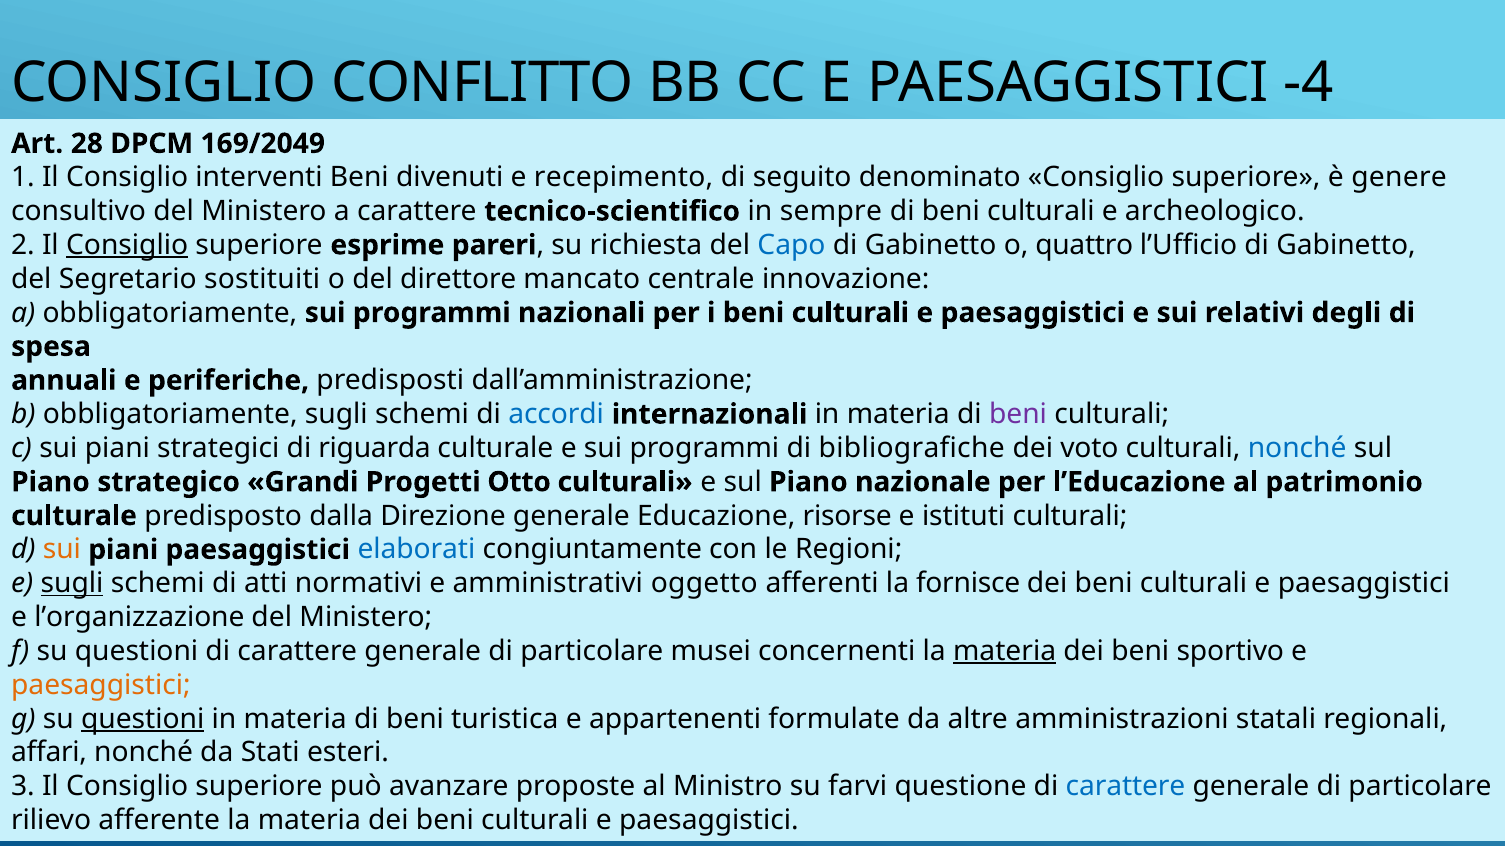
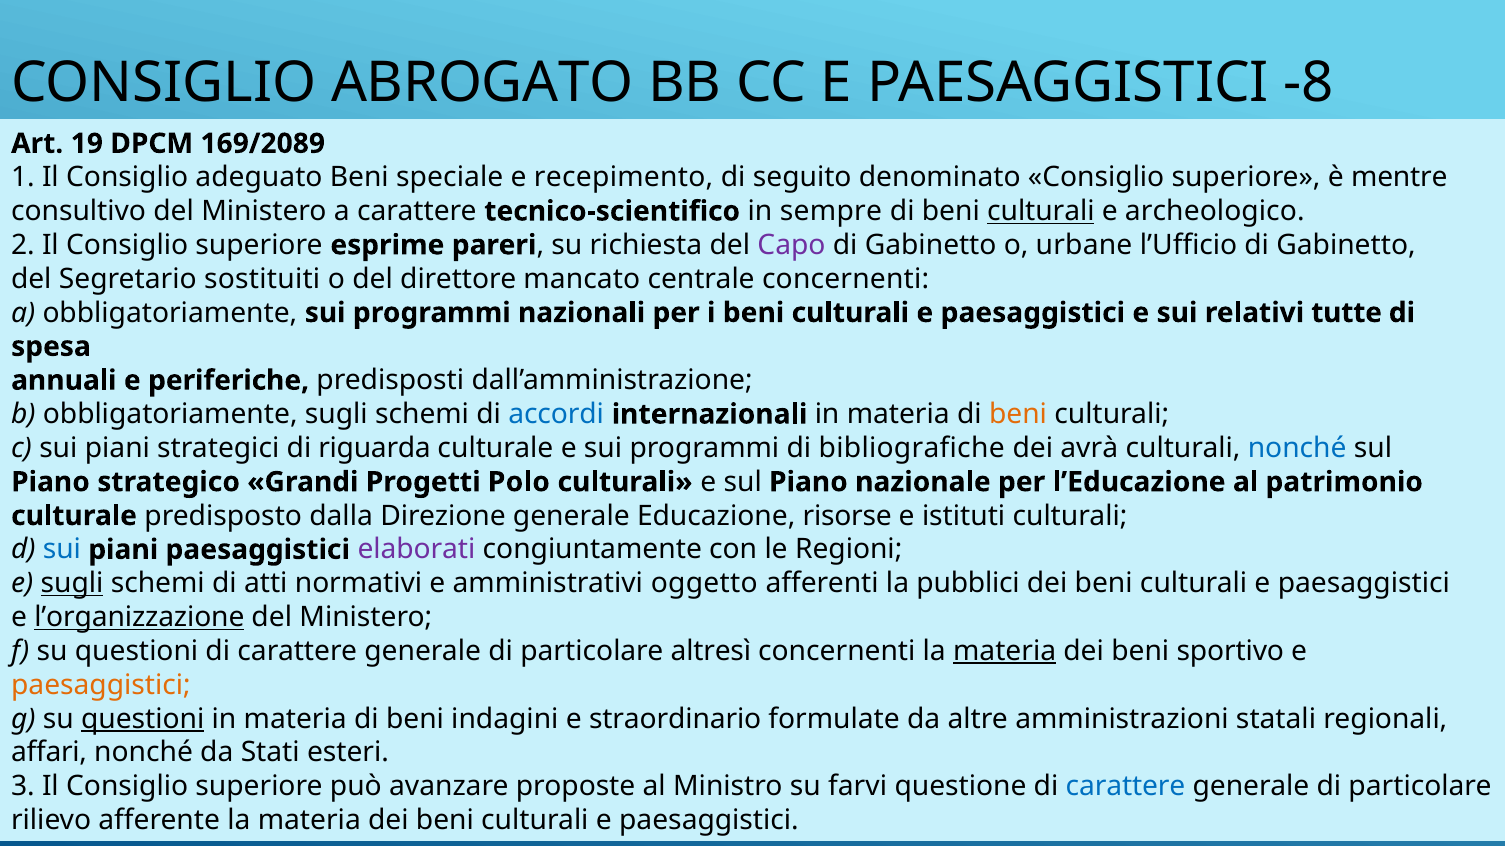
CONFLITTO: CONFLITTO -> ABROGATO
-4: -4 -> -8
28: 28 -> 19
169/2049: 169/2049 -> 169/2089
interventi: interventi -> adeguato
divenuti: divenuti -> speciale
genere: genere -> mentre
culturali at (1041, 211) underline: none -> present
Consiglio at (127, 245) underline: present -> none
Capo colour: blue -> purple
quattro: quattro -> urbane
centrale innovazione: innovazione -> concernenti
degli: degli -> tutte
beni at (1018, 415) colour: purple -> orange
voto: voto -> avrà
Otto: Otto -> Polo
sui at (62, 550) colour: orange -> blue
elaborati colour: blue -> purple
fornisce: fornisce -> pubblici
l’organizzazione underline: none -> present
musei: musei -> altresì
turistica: turistica -> indagini
appartenenti: appartenenti -> straordinario
